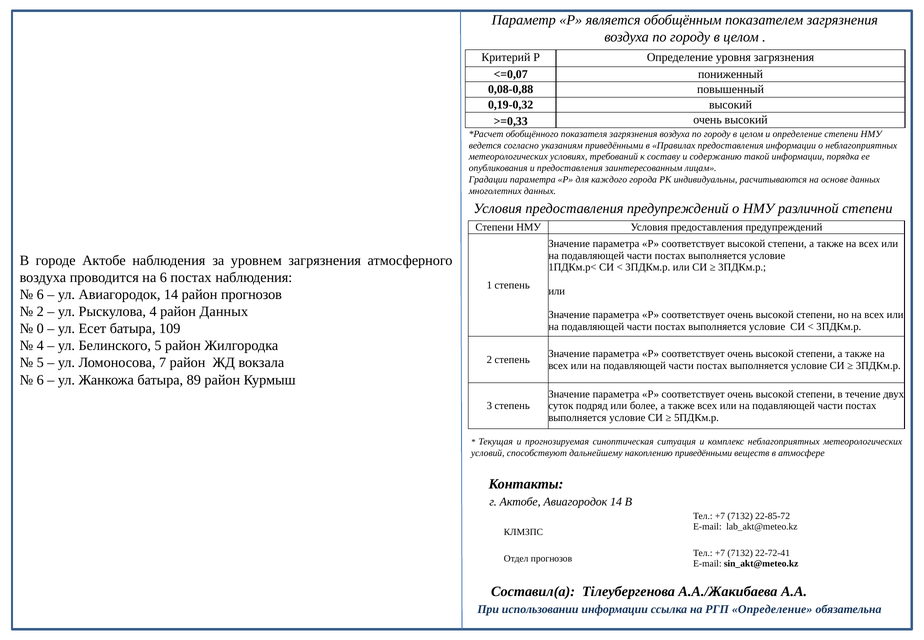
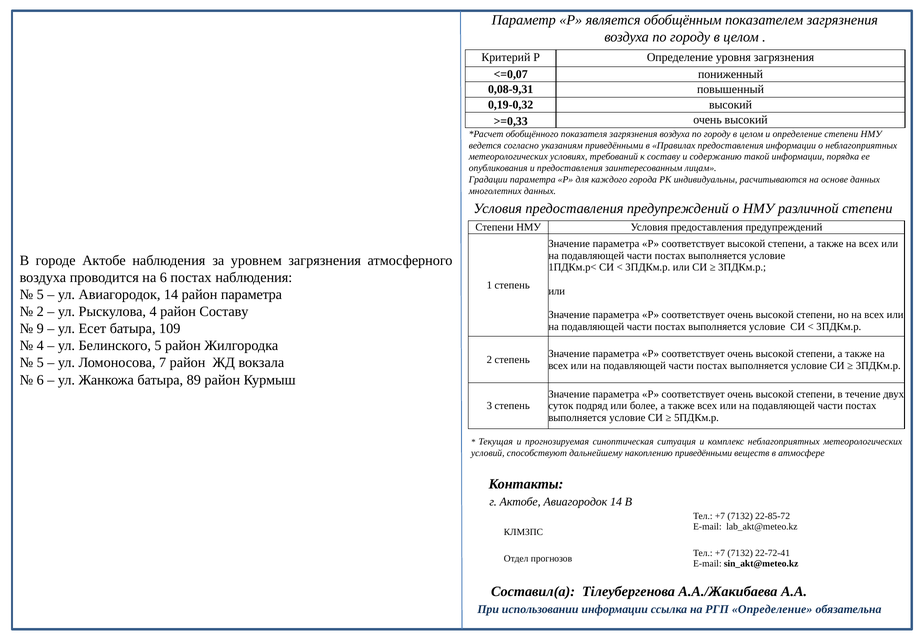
0,08-0,88: 0,08-0,88 -> 0,08-9,31
6 at (40, 294): 6 -> 5
район прогнозов: прогнозов -> параметра
район Данных: Данных -> Составу
0: 0 -> 9
